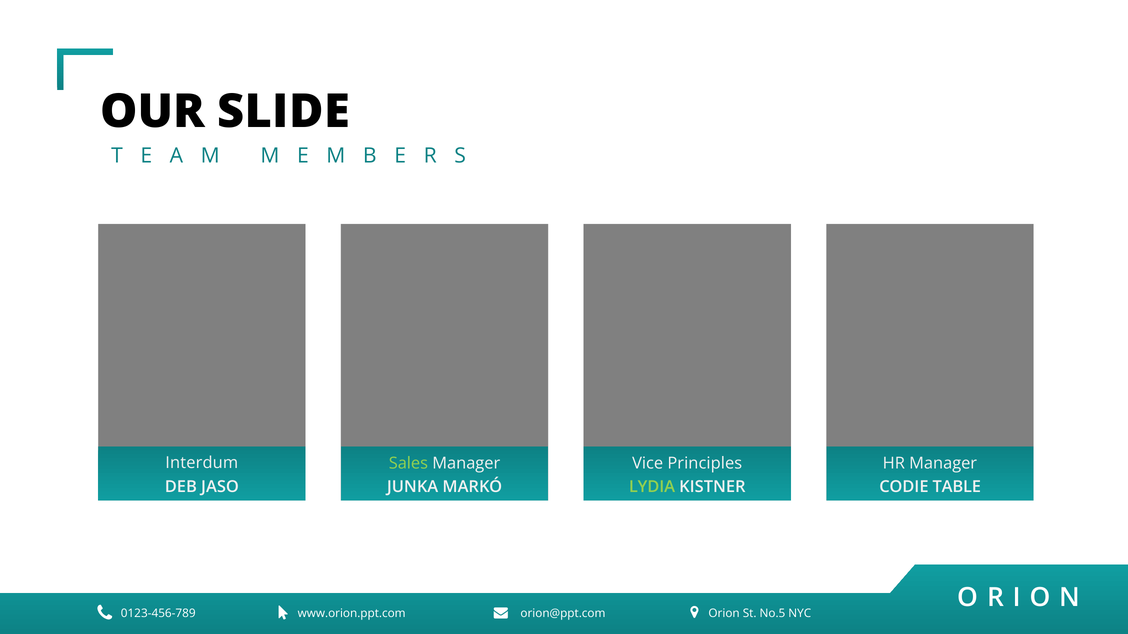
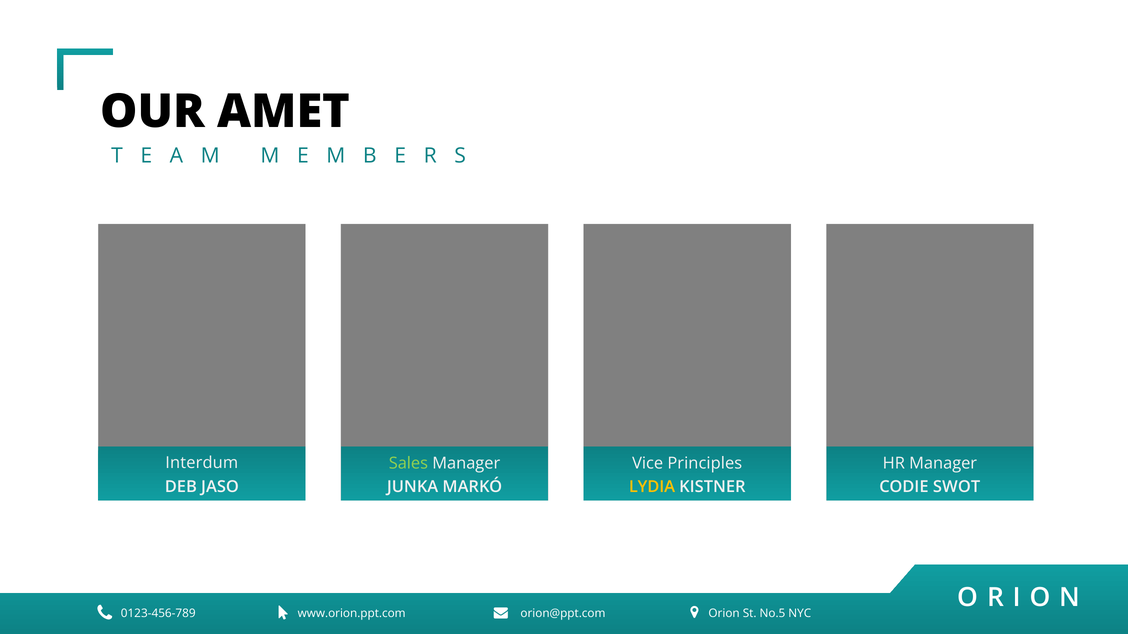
SLIDE: SLIDE -> AMET
LYDIA colour: light green -> yellow
TABLE: TABLE -> SWOT
